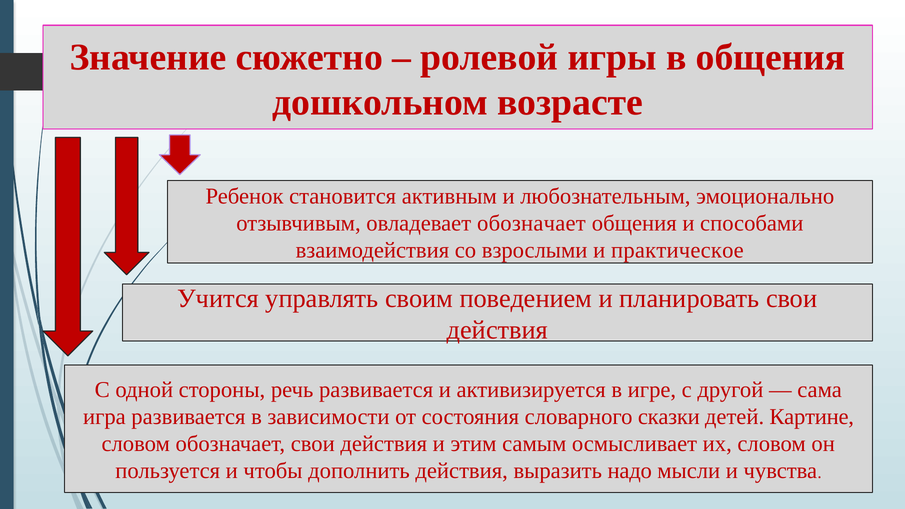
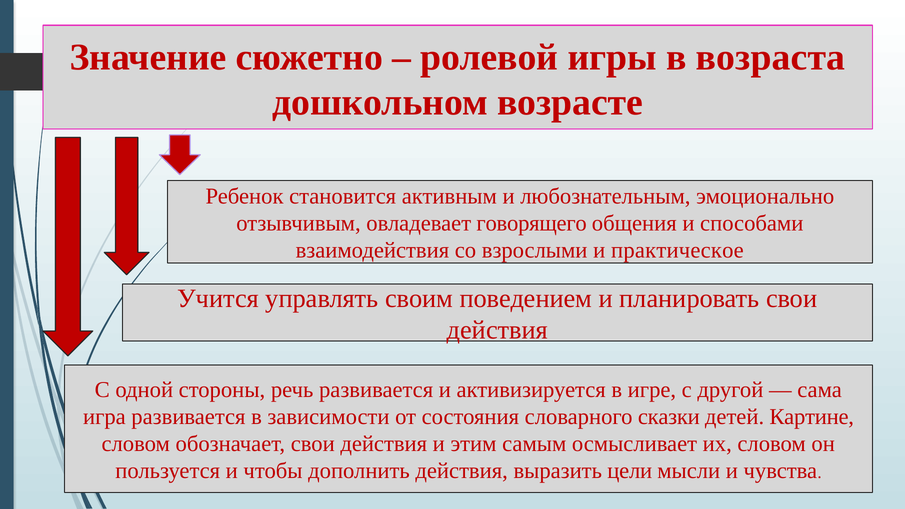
в общения: общения -> возраста
овладевает обозначает: обозначает -> говорящего
надо: надо -> цели
